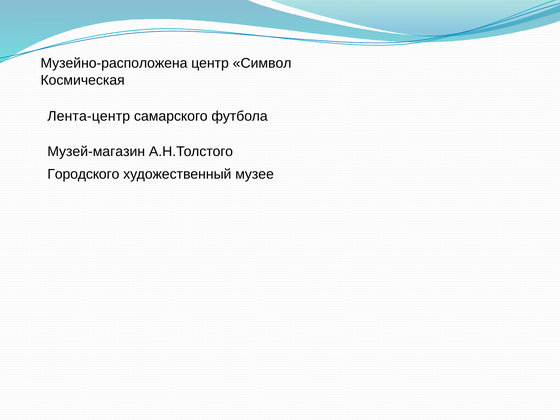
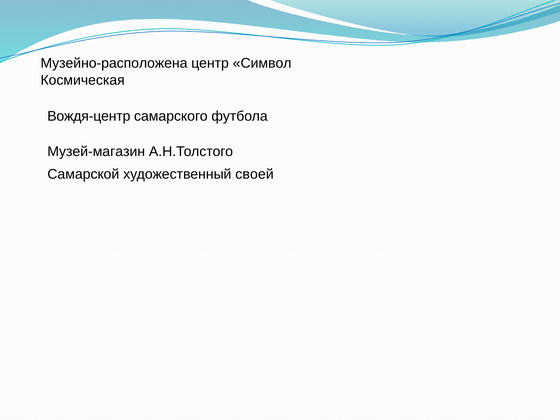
Лента-центр: Лента-центр -> Вождя-центр
Городского: Городского -> Самарской
музее: музее -> своей
